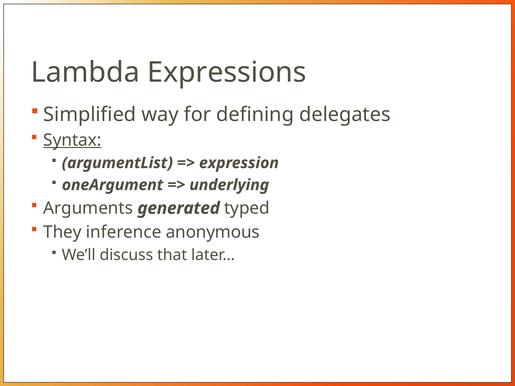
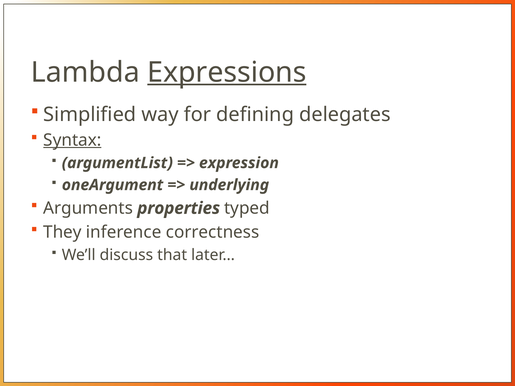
Expressions underline: none -> present
generated: generated -> properties
anonymous: anonymous -> correctness
